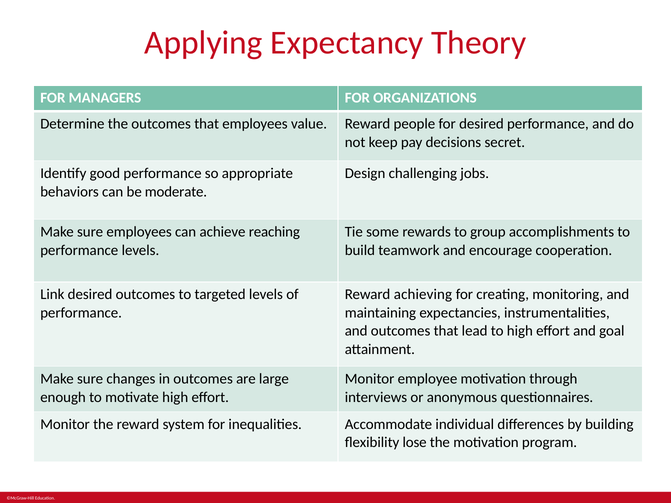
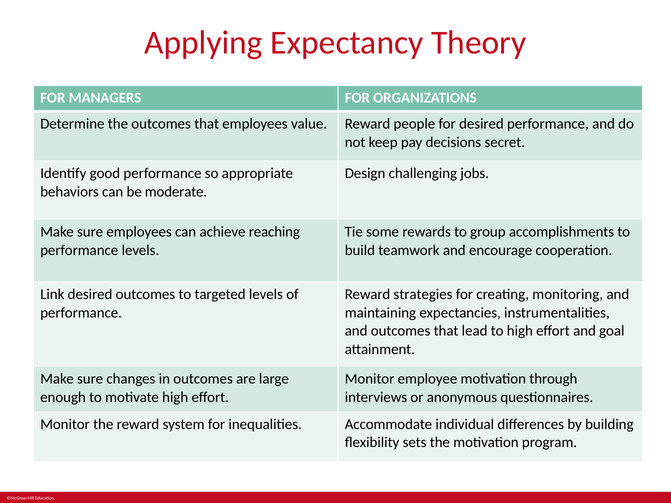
achieving: achieving -> strategies
lose: lose -> sets
